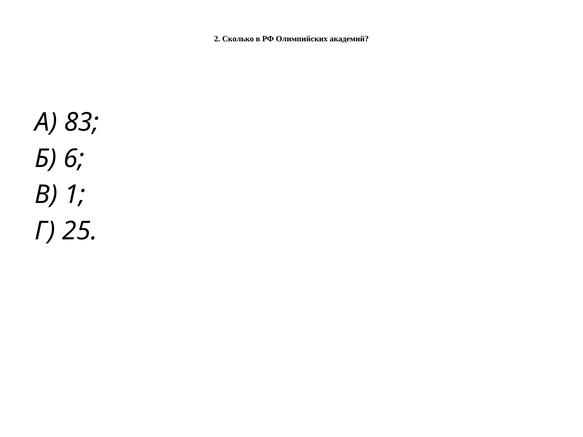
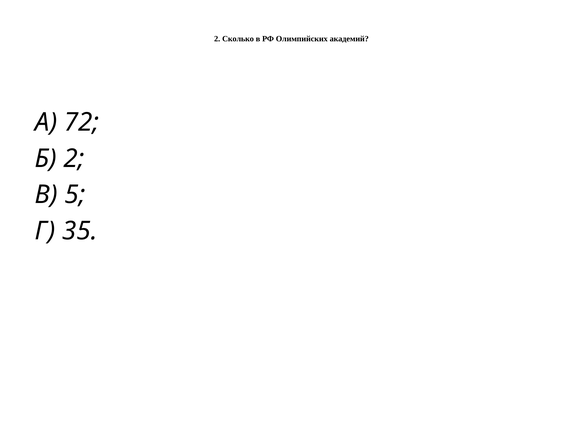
83: 83 -> 72
Б 6: 6 -> 2
1: 1 -> 5
25: 25 -> 35
